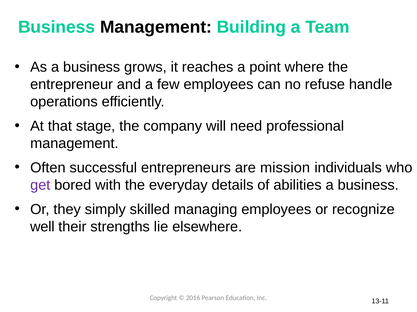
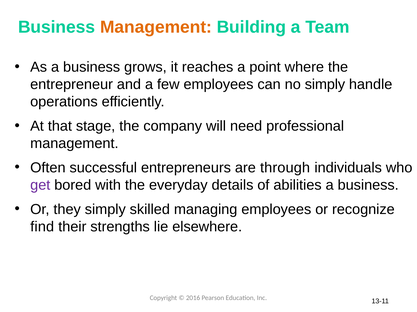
Management at (156, 27) colour: black -> orange
no refuse: refuse -> simply
mission: mission -> through
well: well -> find
